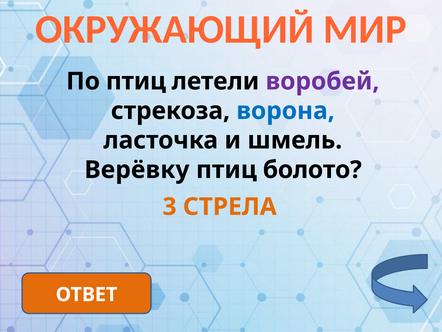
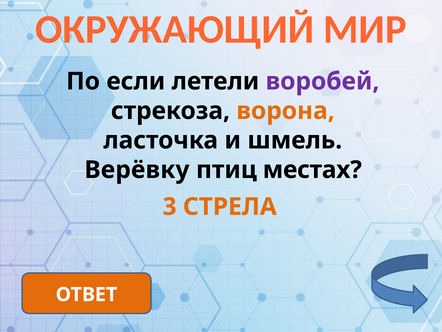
По птиц: птиц -> если
ворона colour: blue -> orange
болото: болото -> местах
